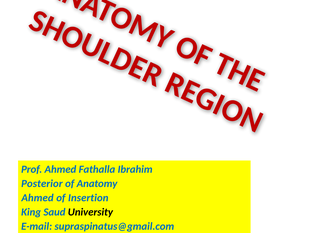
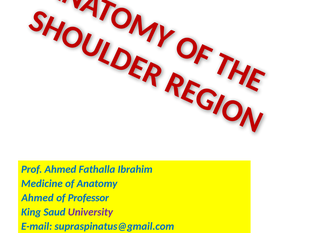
Posterior: Posterior -> Medicine
Insertion: Insertion -> Professor
University colour: black -> purple
